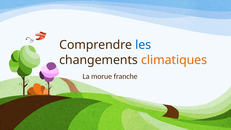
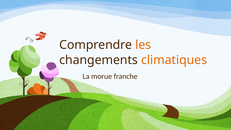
les colour: blue -> orange
